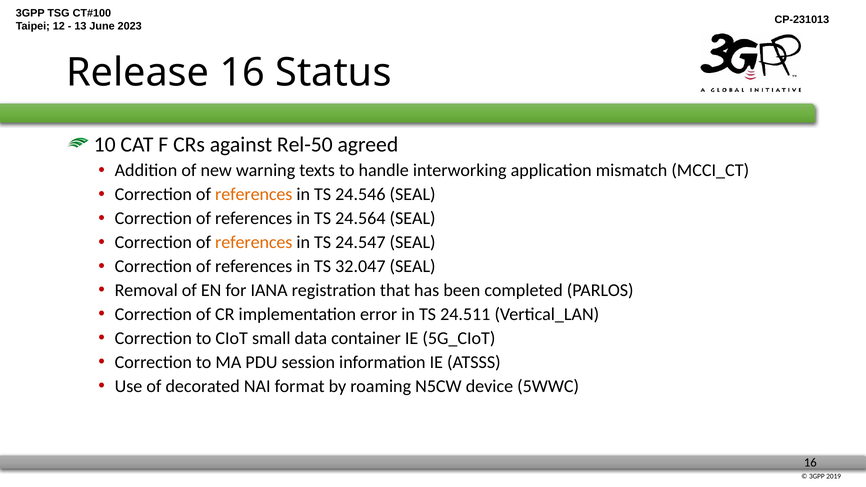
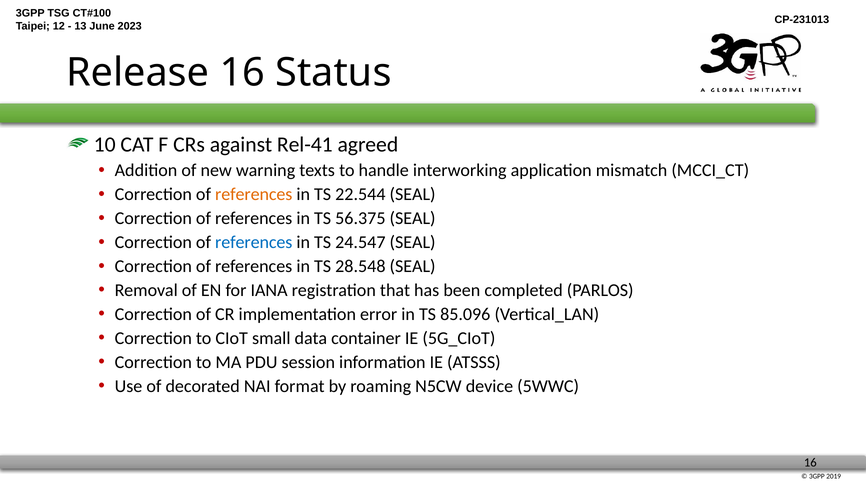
Rel-50: Rel-50 -> Rel-41
24.546: 24.546 -> 22.544
24.564: 24.564 -> 56.375
references at (254, 242) colour: orange -> blue
32.047: 32.047 -> 28.548
24.511: 24.511 -> 85.096
